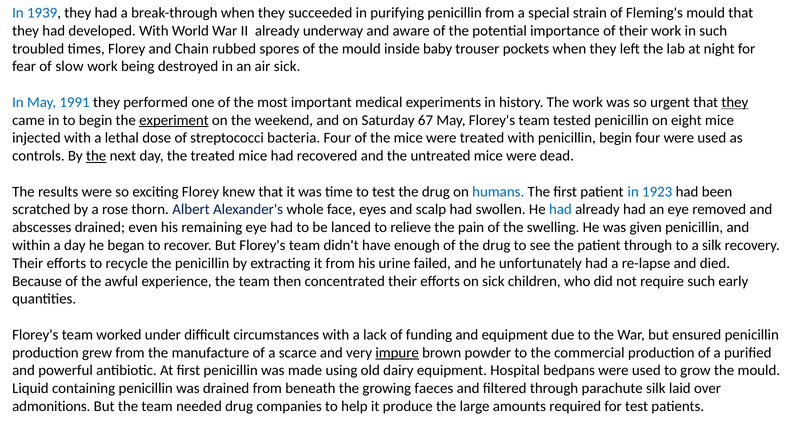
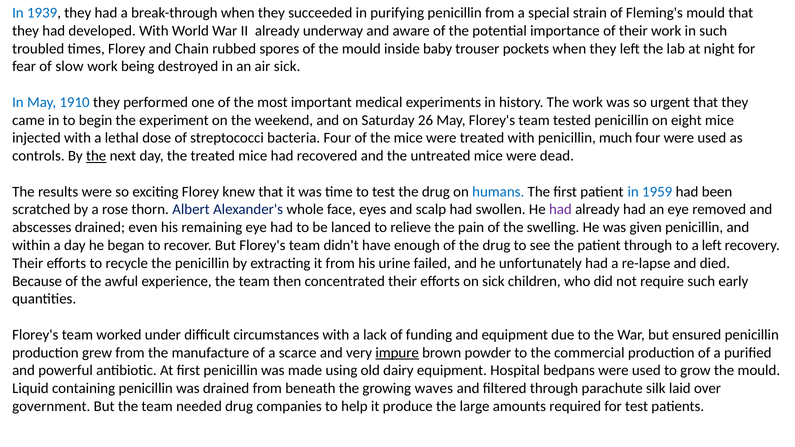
1991: 1991 -> 1910
they at (735, 102) underline: present -> none
experiment underline: present -> none
67: 67 -> 26
penicillin begin: begin -> much
1923: 1923 -> 1959
had at (560, 210) colour: blue -> purple
a silk: silk -> left
faeces: faeces -> waves
admonitions: admonitions -> government
